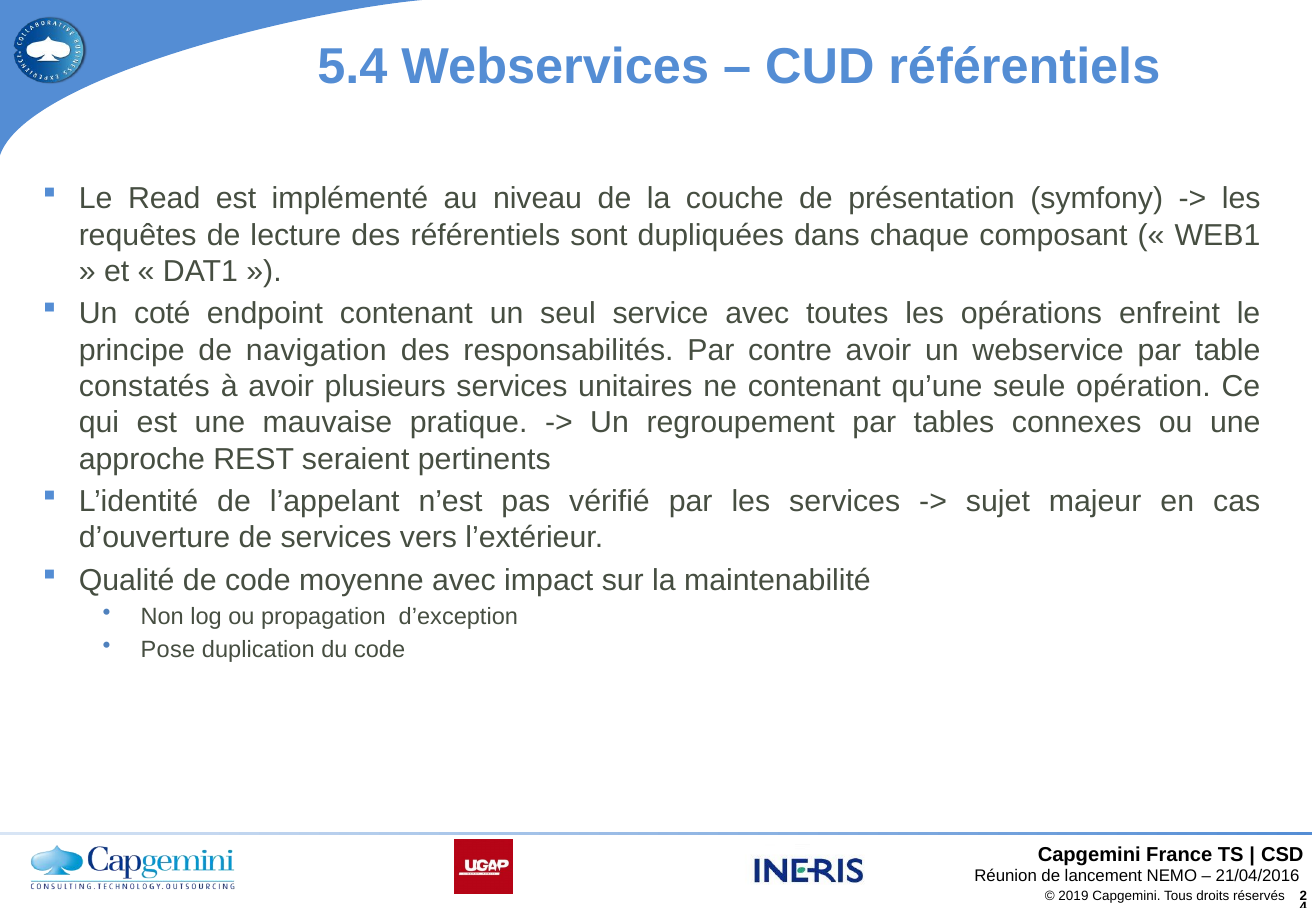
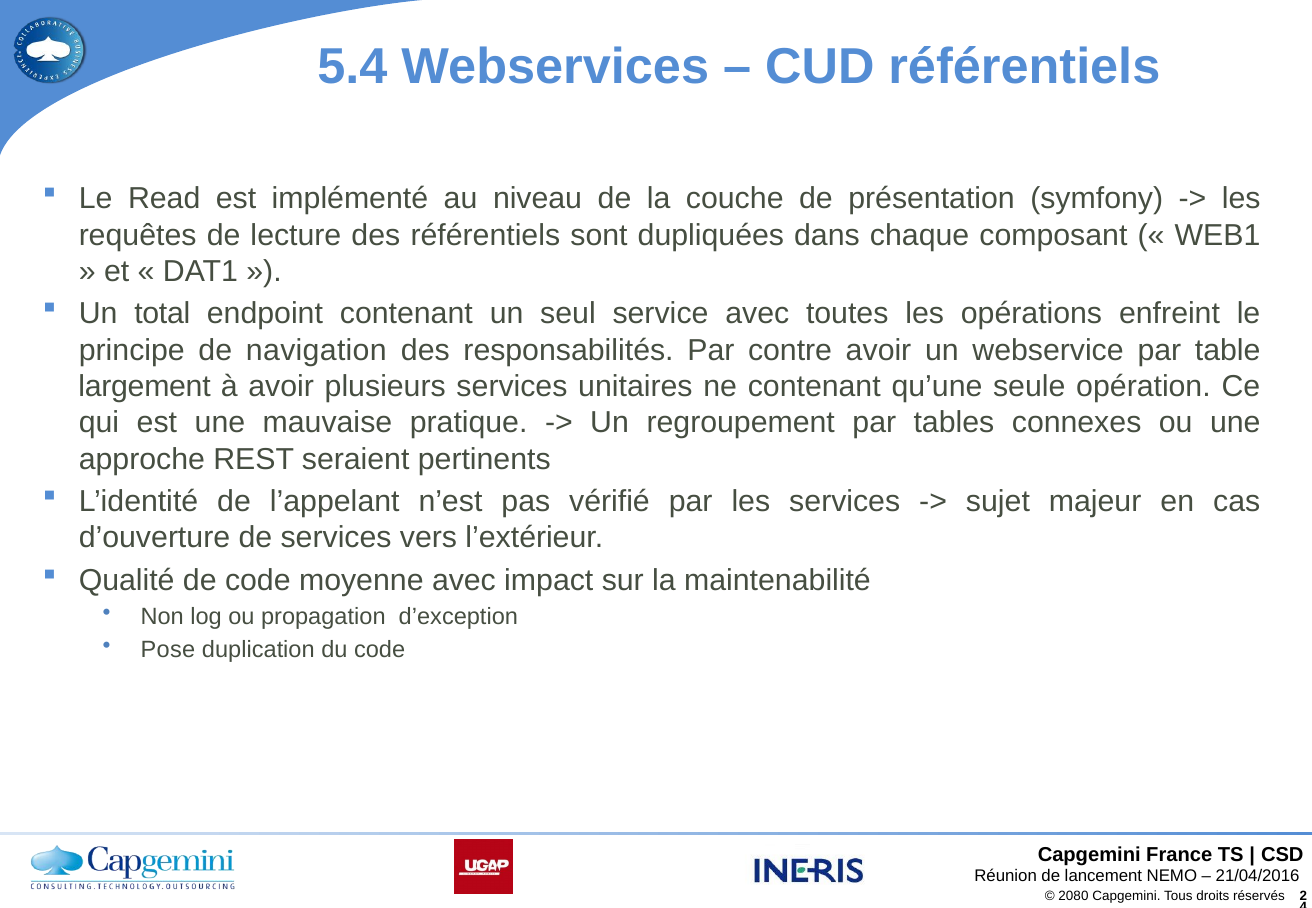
coté: coté -> total
constatés: constatés -> largement
2019: 2019 -> 2080
